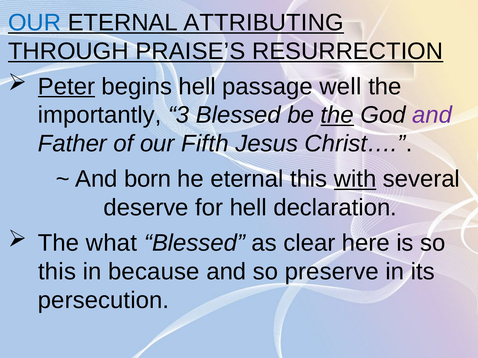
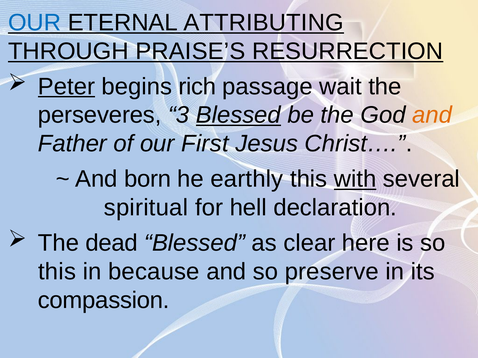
begins hell: hell -> rich
well: well -> wait
importantly: importantly -> perseveres
Blessed at (238, 115) underline: none -> present
the at (337, 115) underline: present -> none
and at (432, 115) colour: purple -> orange
Fifth: Fifth -> First
he eternal: eternal -> earthly
deserve: deserve -> spiritual
what: what -> dead
persecution: persecution -> compassion
